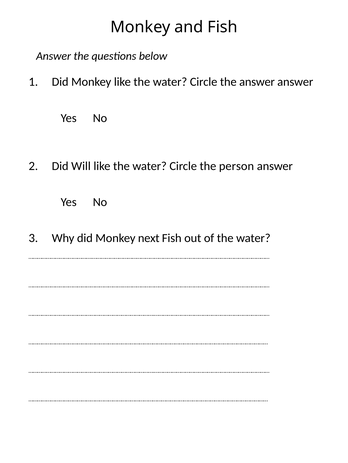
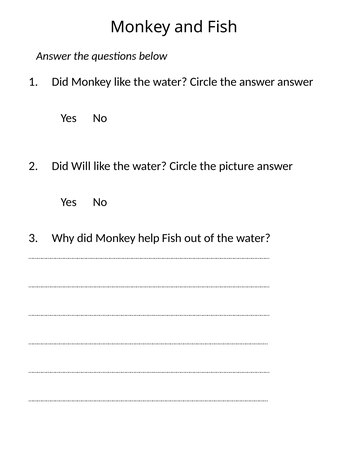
person: person -> picture
next: next -> help
